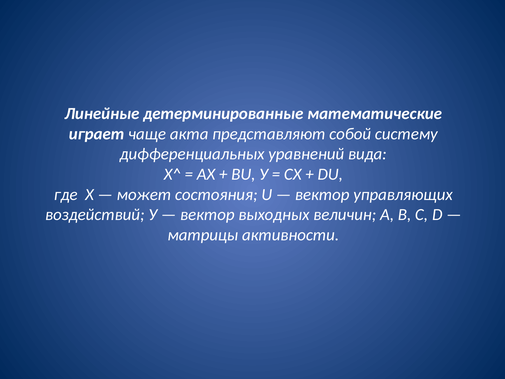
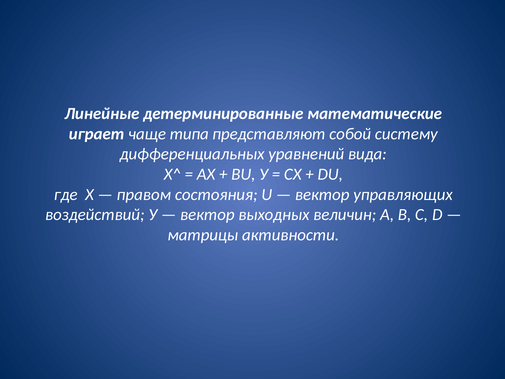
акта: акта -> типа
может: может -> правом
